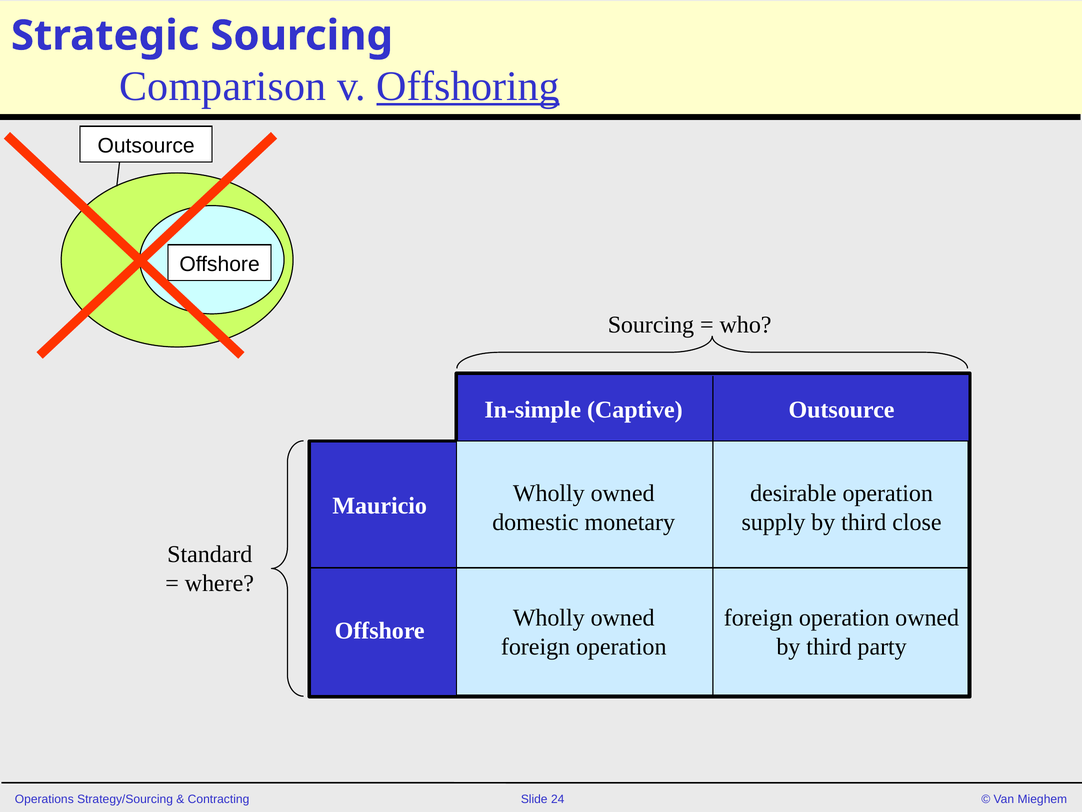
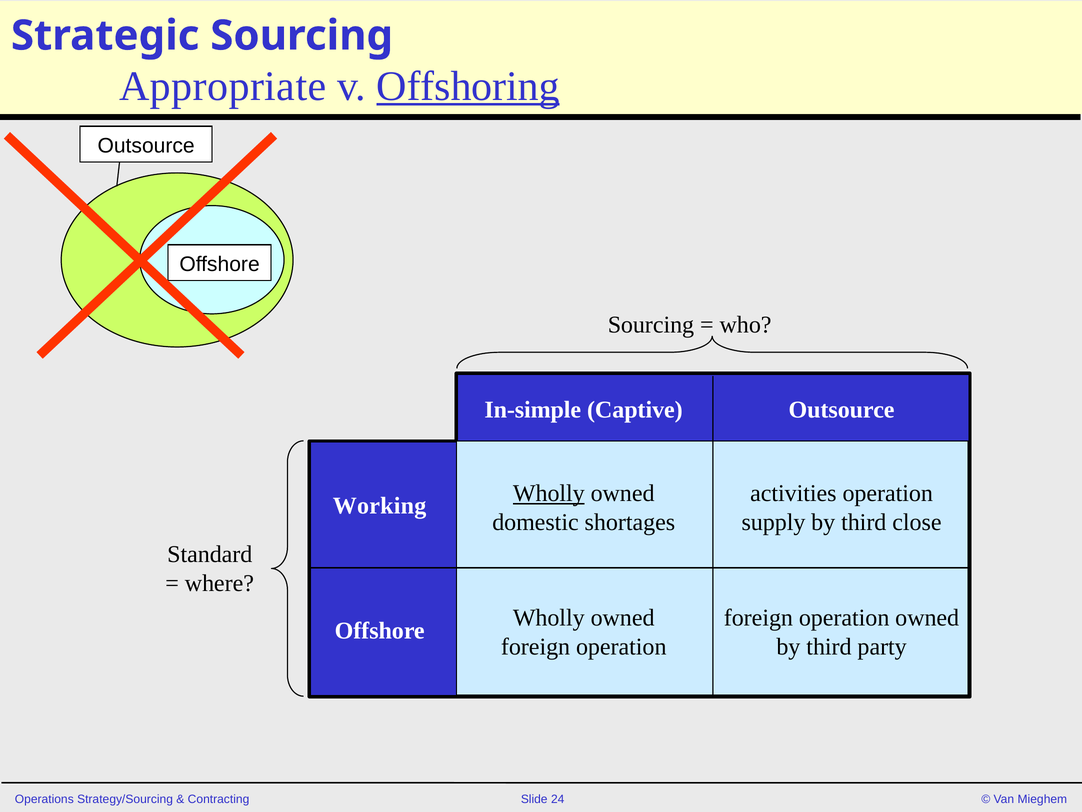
Comparison: Comparison -> Appropriate
Wholly at (549, 493) underline: none -> present
desirable: desirable -> activities
Mauricio: Mauricio -> Working
monetary: monetary -> shortages
